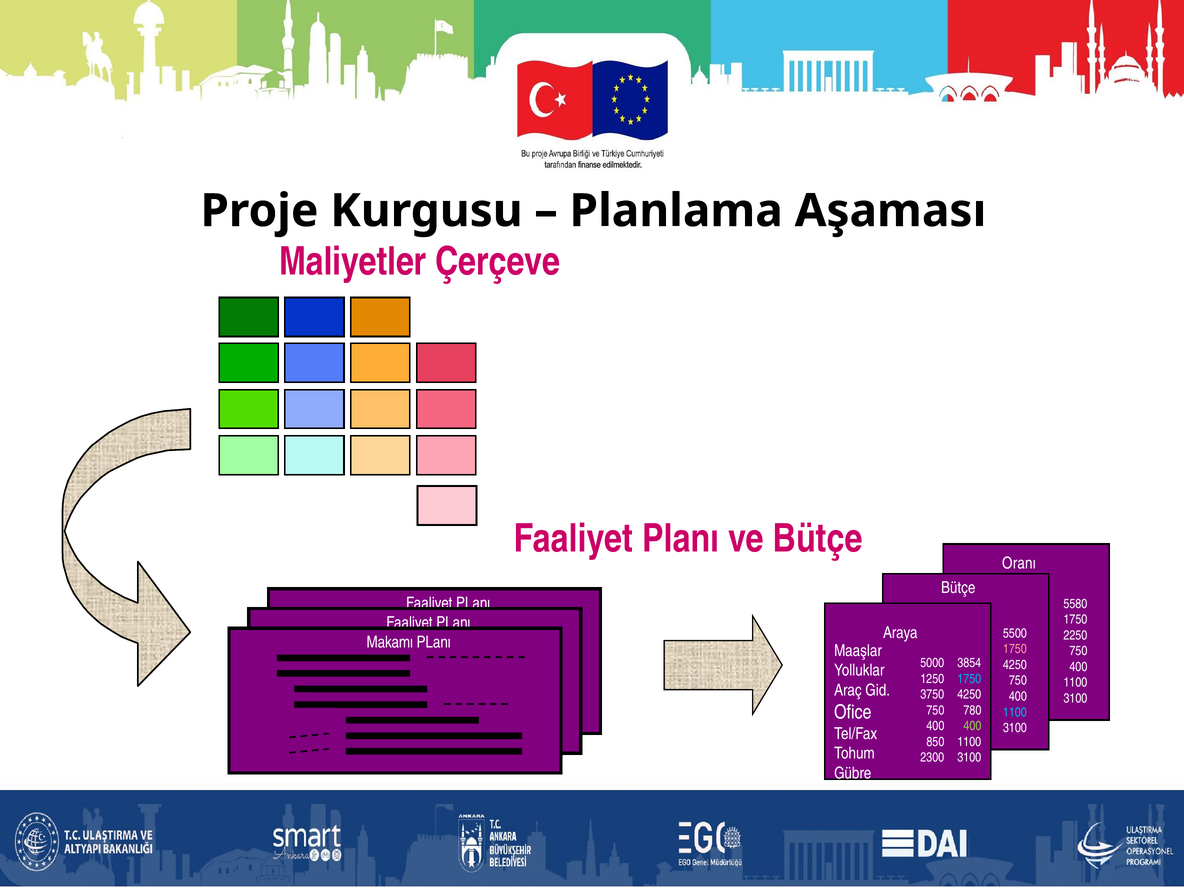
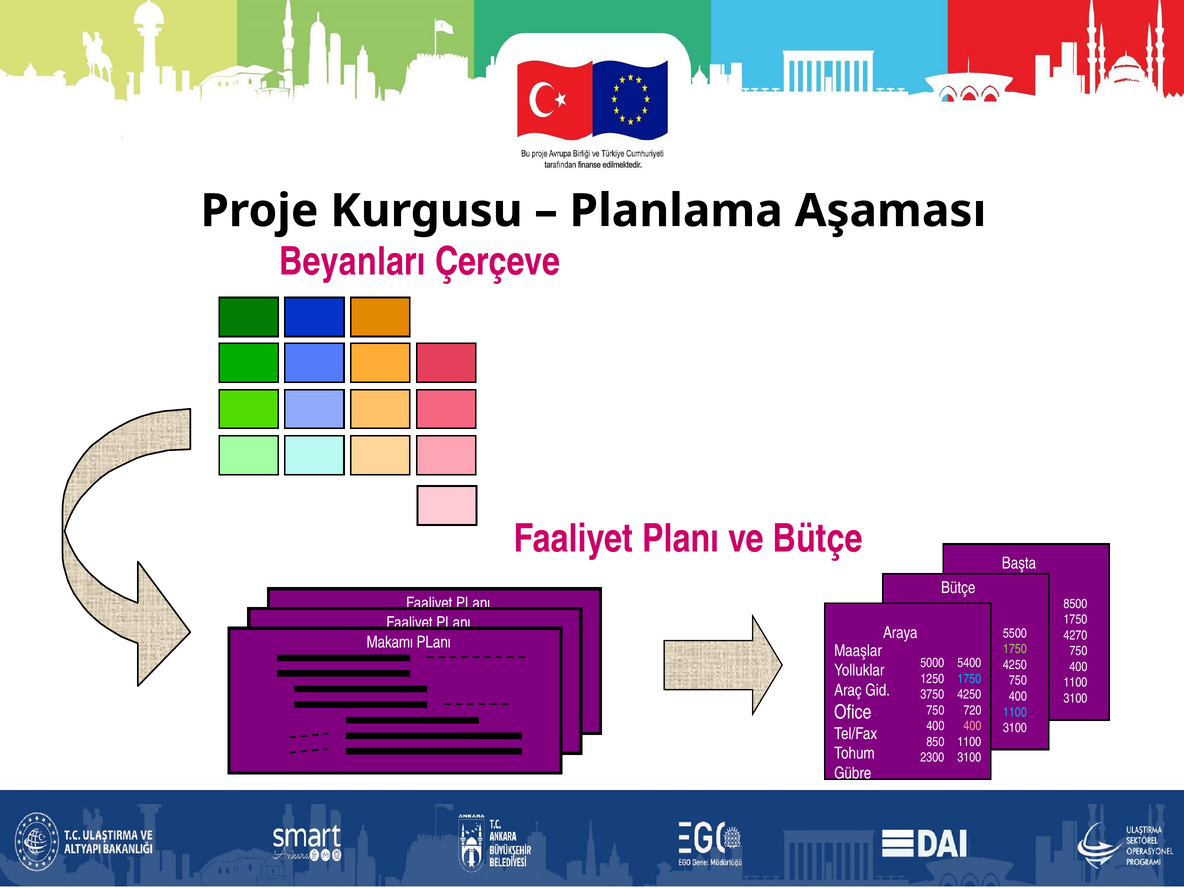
Maliyetler: Maliyetler -> Beyanları
Oranı: Oranı -> Başta
5580: 5580 -> 8500
2250: 2250 -> 4270
1750 at (1015, 649) colour: pink -> light green
3854: 3854 -> 5400
780: 780 -> 720
400 at (972, 726) colour: light green -> pink
